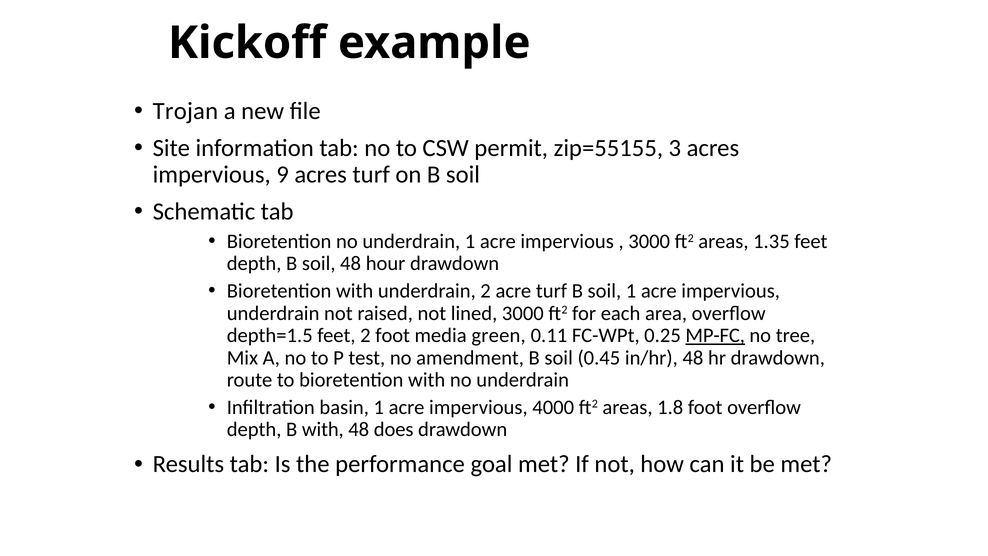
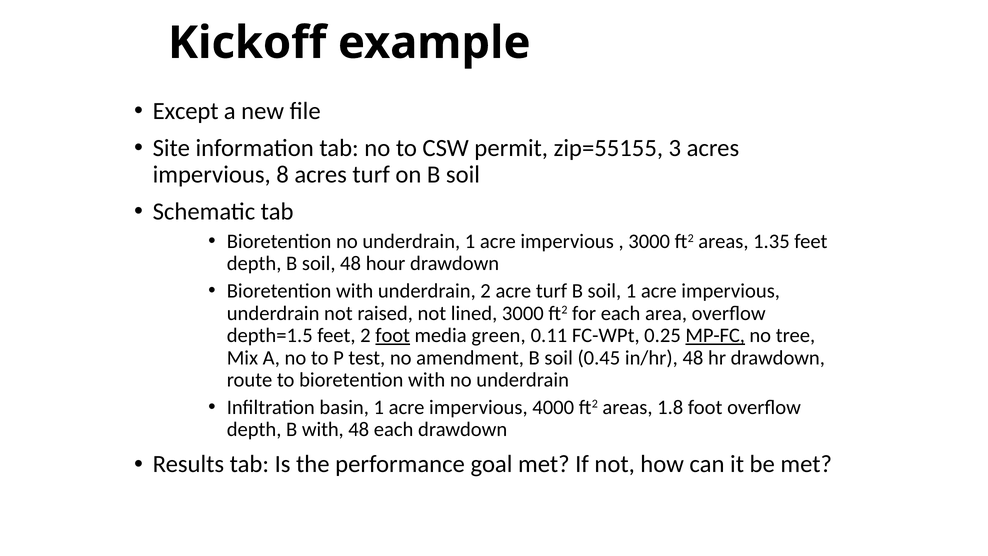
Trojan: Trojan -> Except
9: 9 -> 8
foot at (393, 335) underline: none -> present
48 does: does -> each
